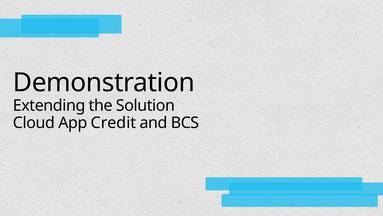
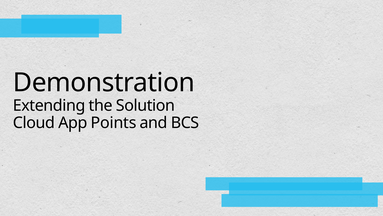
Credit: Credit -> Points
